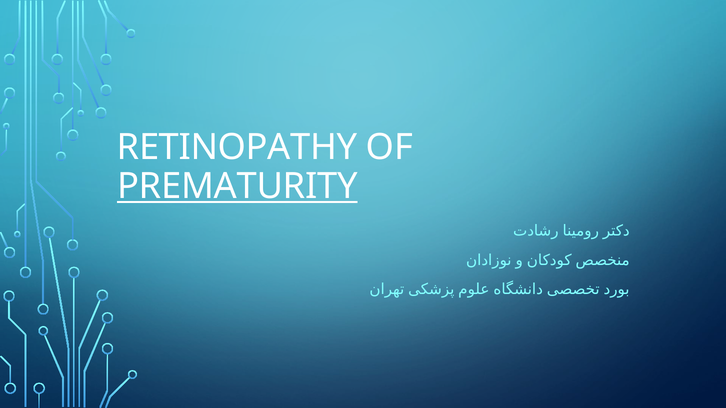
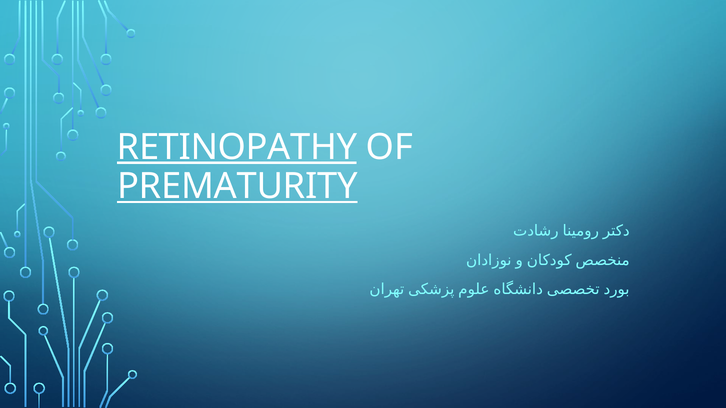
RETINOPATHY underline: none -> present
